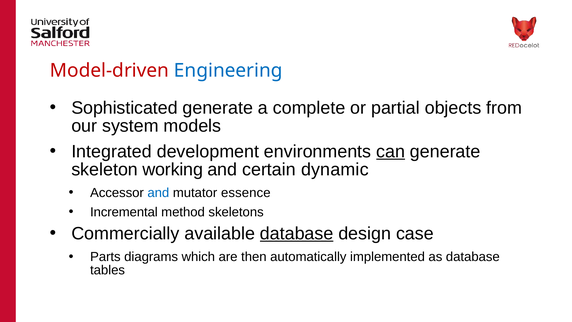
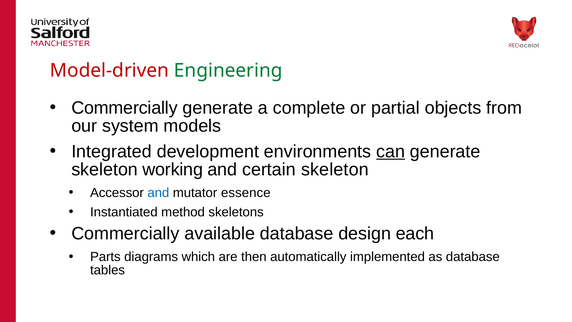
Engineering colour: blue -> green
Sophisticated at (124, 108): Sophisticated -> Commercially
certain dynamic: dynamic -> skeleton
Incremental: Incremental -> Instantiated
database at (297, 233) underline: present -> none
case: case -> each
